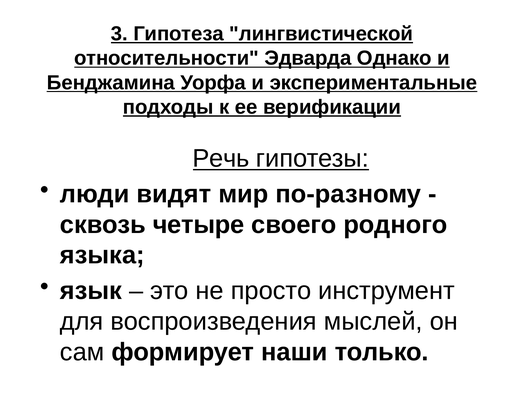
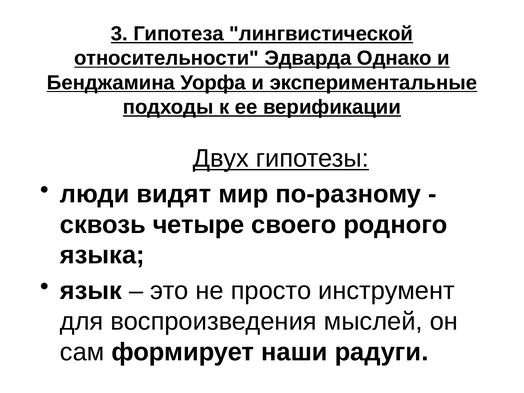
Речь: Речь -> Двух
только: только -> радуги
